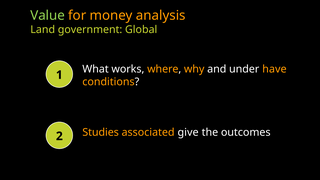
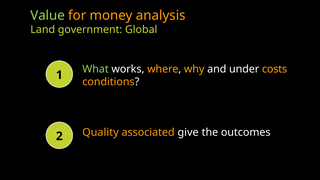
What colour: white -> light green
have: have -> costs
Studies: Studies -> Quality
